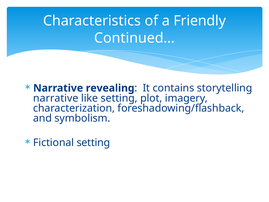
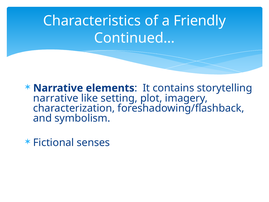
revealing: revealing -> elements
Fictional setting: setting -> senses
